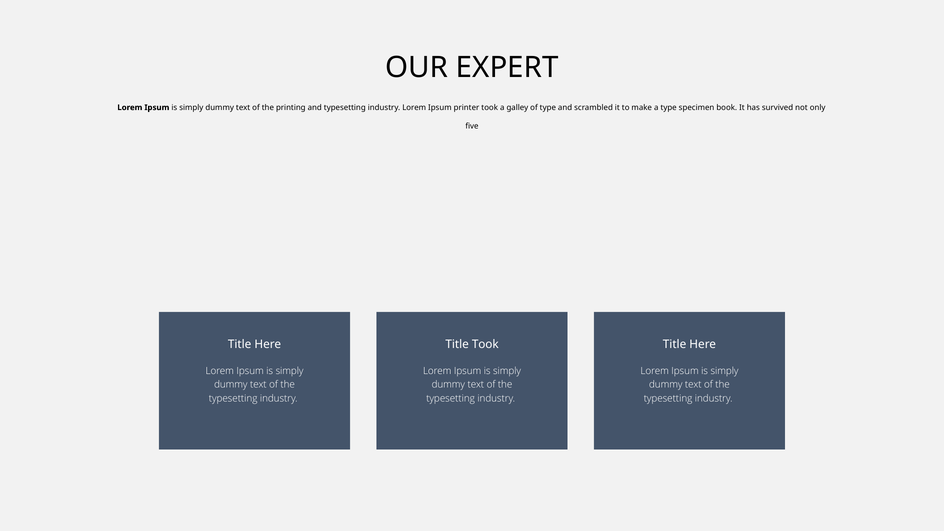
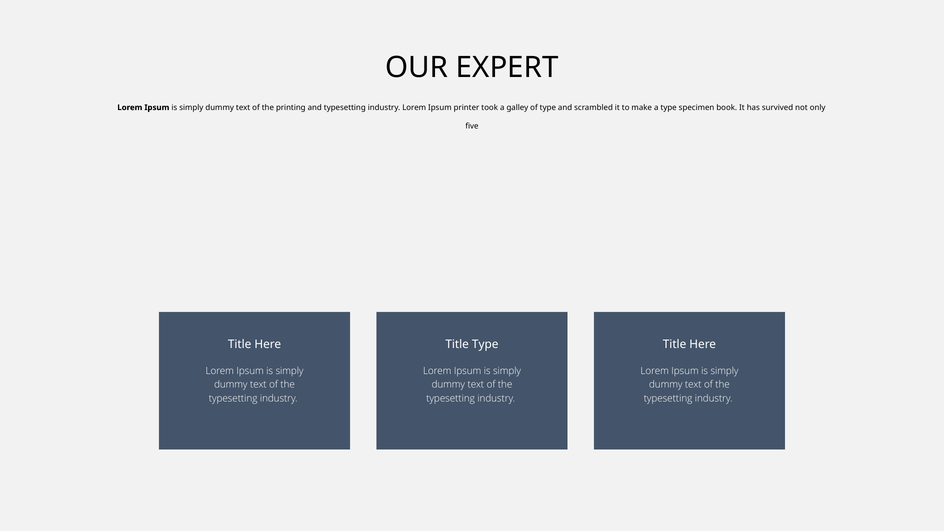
Title Took: Took -> Type
